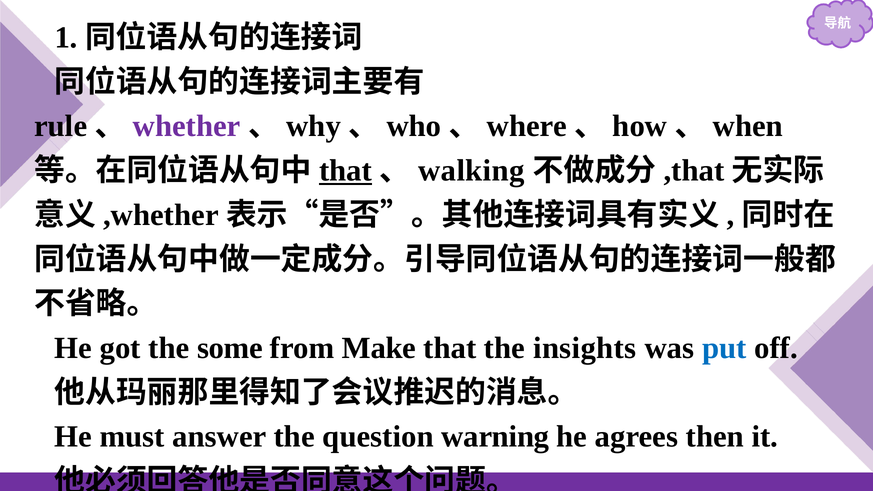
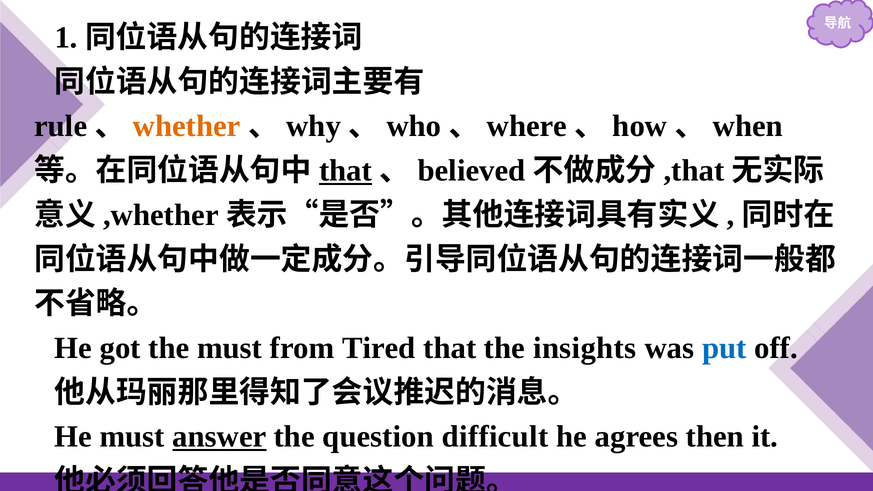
whether colour: purple -> orange
walking: walking -> believed
the some: some -> must
Make: Make -> Tired
answer underline: none -> present
warning: warning -> difficult
